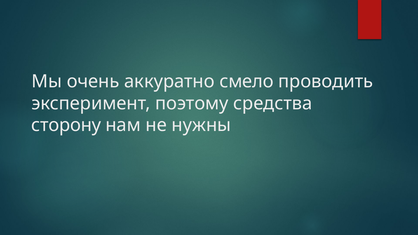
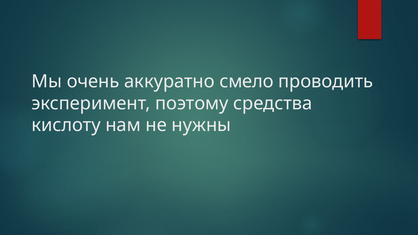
сторону: сторону -> кислоту
